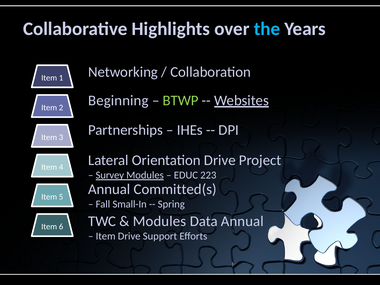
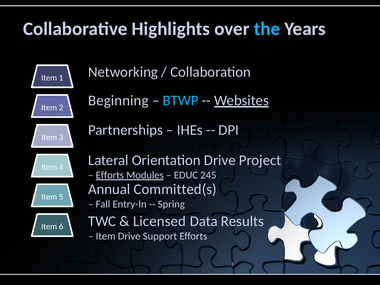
BTWP colour: light green -> light blue
Survey at (110, 175): Survey -> Efforts
223: 223 -> 245
Small-In: Small-In -> Entry-In
Modules at (160, 221): Modules -> Licensed
Data Annual: Annual -> Results
